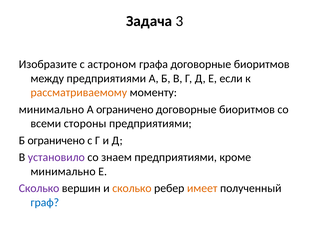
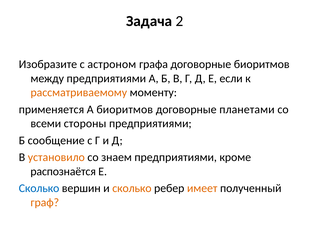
3: 3 -> 2
минимально at (51, 109): минимально -> применяется
А ограничено: ограничено -> биоритмов
биоритмов at (247, 109): биоритмов -> планетами
Б ограничено: ограничено -> сообщение
установило colour: purple -> orange
минимально at (63, 171): минимально -> распознаётся
Сколько at (39, 188) colour: purple -> blue
граф colour: blue -> orange
